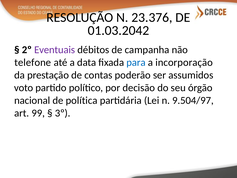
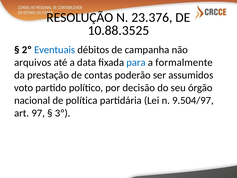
01.03.2042: 01.03.2042 -> 10.88.3525
Eventuais colour: purple -> blue
telefone: telefone -> arquivos
incorporação: incorporação -> formalmente
99: 99 -> 97
